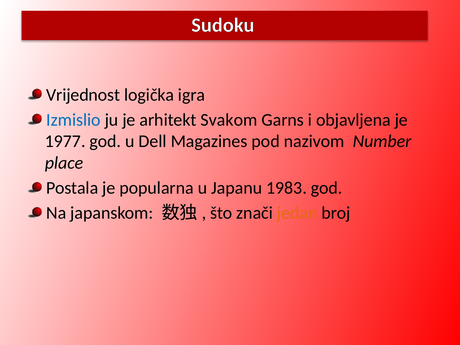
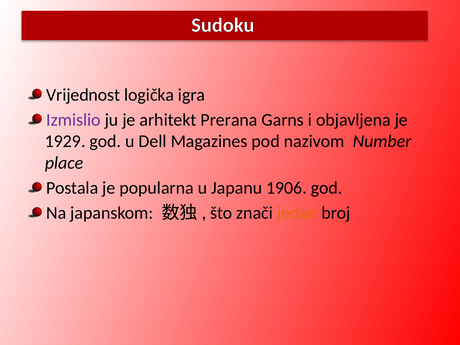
Izmislio colour: blue -> purple
Svakom: Svakom -> Prerana
1977: 1977 -> 1929
1983: 1983 -> 1906
